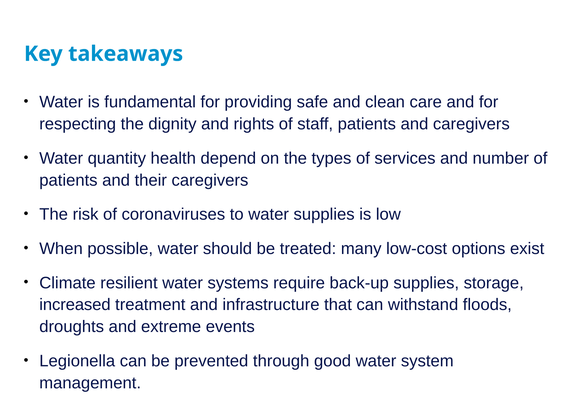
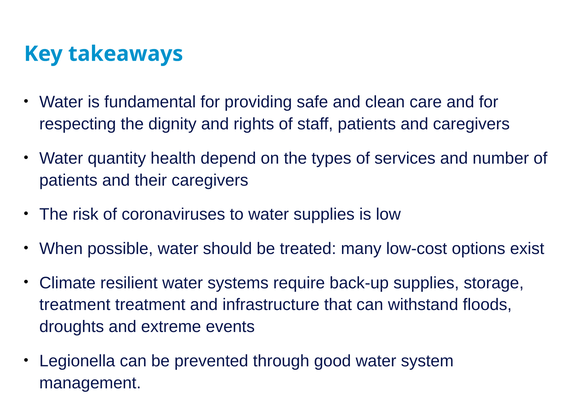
increased at (75, 305): increased -> treatment
